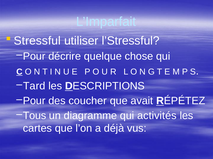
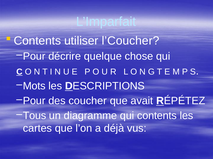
Stressful at (37, 41): Stressful -> Contents
l’Stressful: l’Stressful -> l’Coucher
Tard: Tard -> Mots
qui activités: activités -> contents
